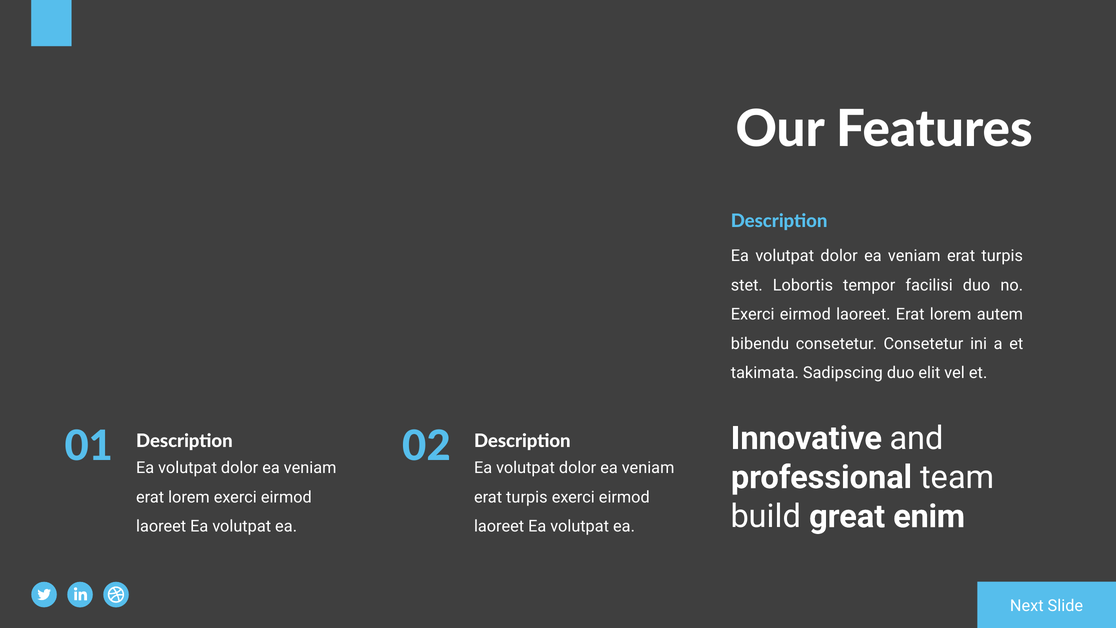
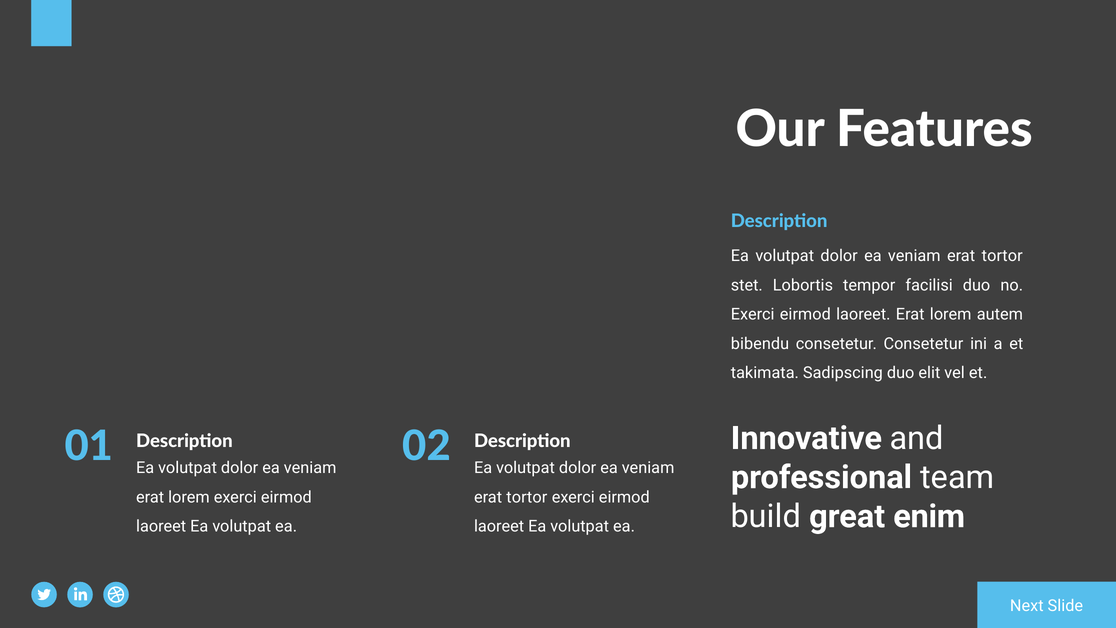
turpis at (1002, 256): turpis -> tortor
turpis at (527, 497): turpis -> tortor
